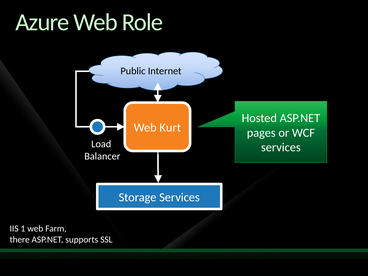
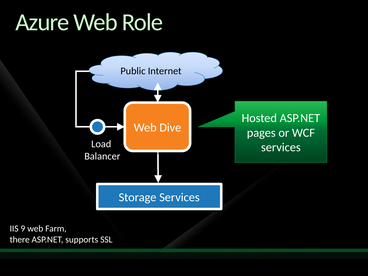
Kurt: Kurt -> Dive
1: 1 -> 9
